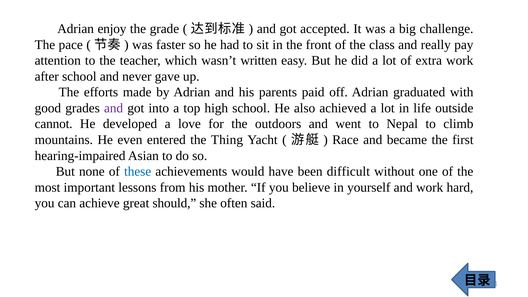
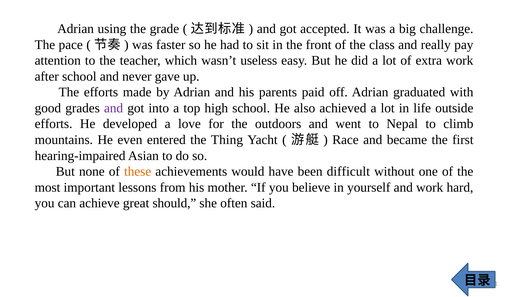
enjoy: enjoy -> using
written: written -> useless
cannot at (54, 124): cannot -> efforts
these colour: blue -> orange
